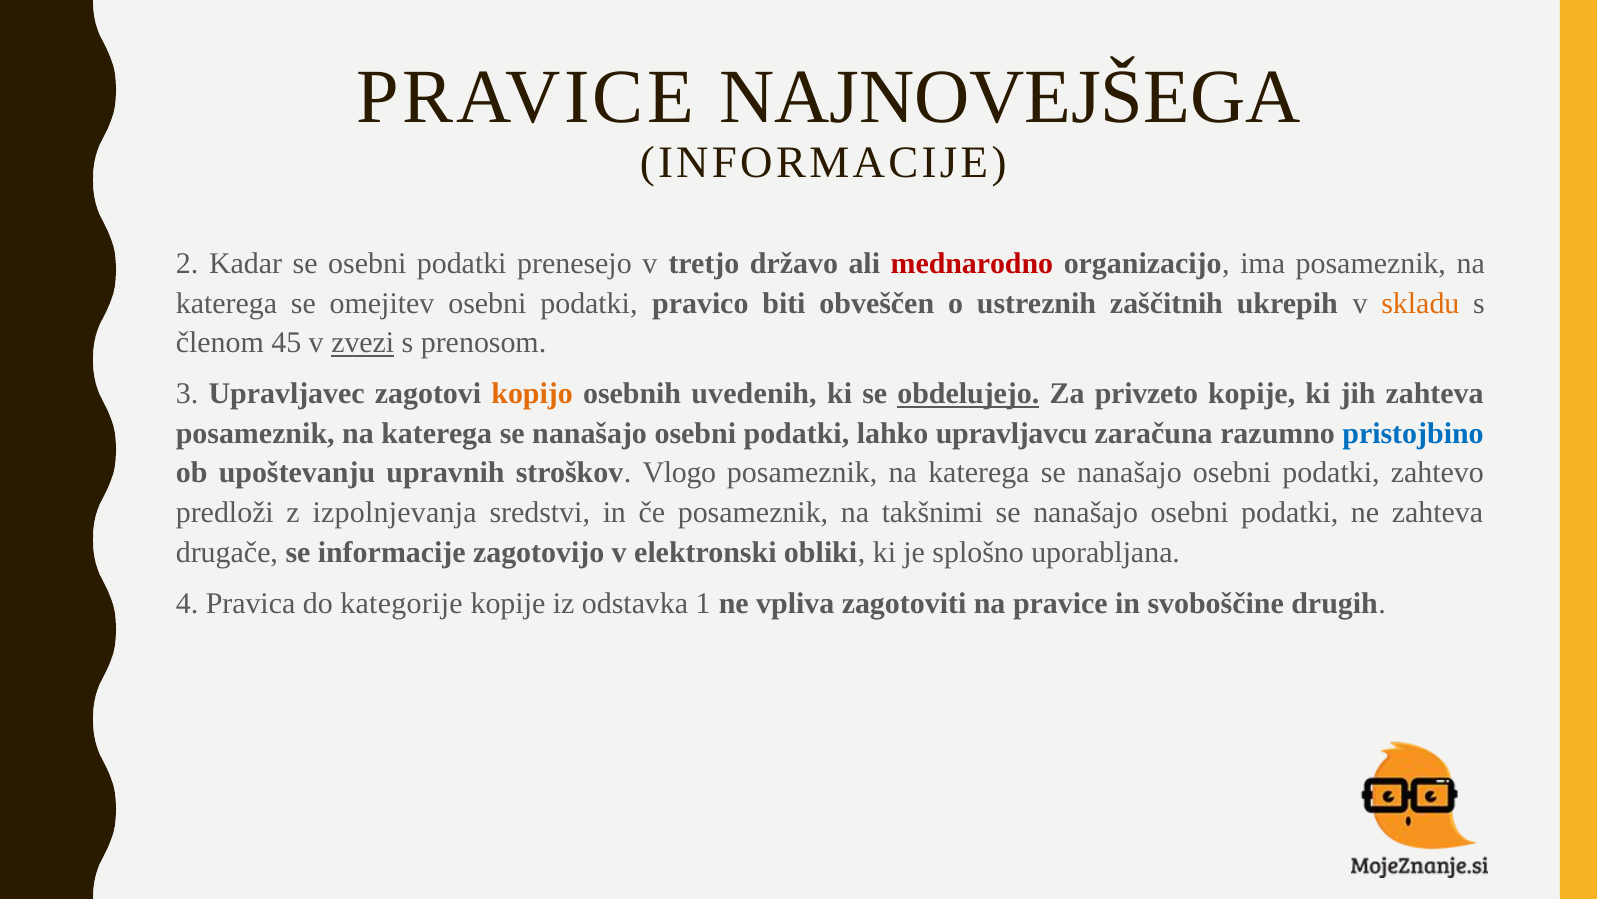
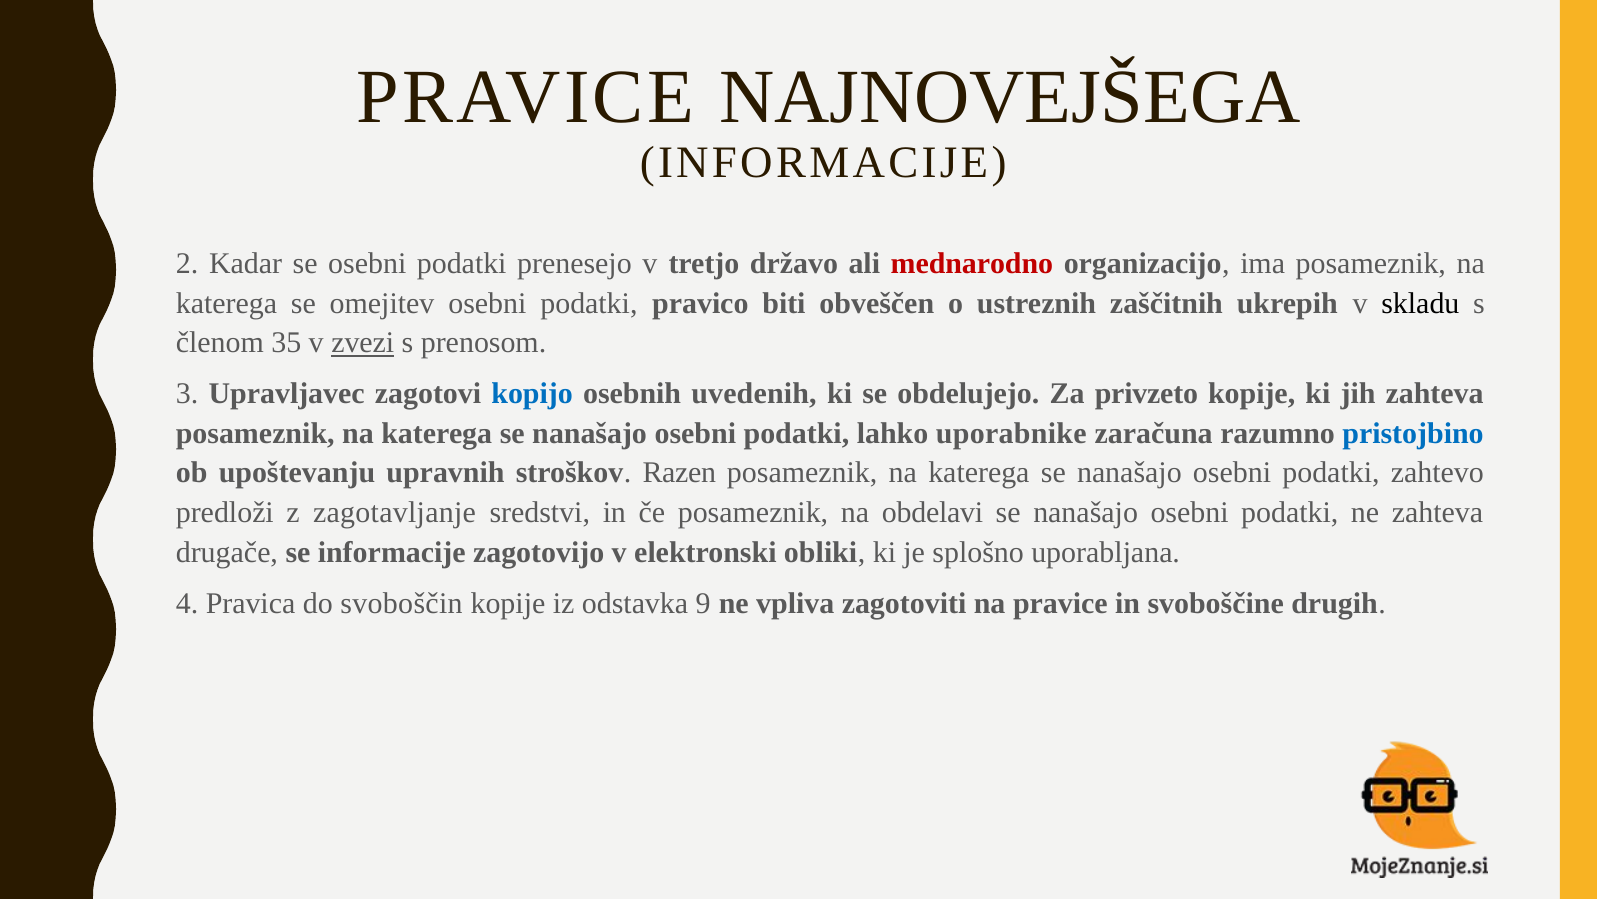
skladu colour: orange -> black
45: 45 -> 35
kopijo colour: orange -> blue
obdelujejo underline: present -> none
upravljavcu: upravljavcu -> uporabnike
Vlogo: Vlogo -> Razen
izpolnjevanja: izpolnjevanja -> zagotavljanje
takšnimi: takšnimi -> obdelavi
kategorije: kategorije -> svoboščin
1: 1 -> 9
